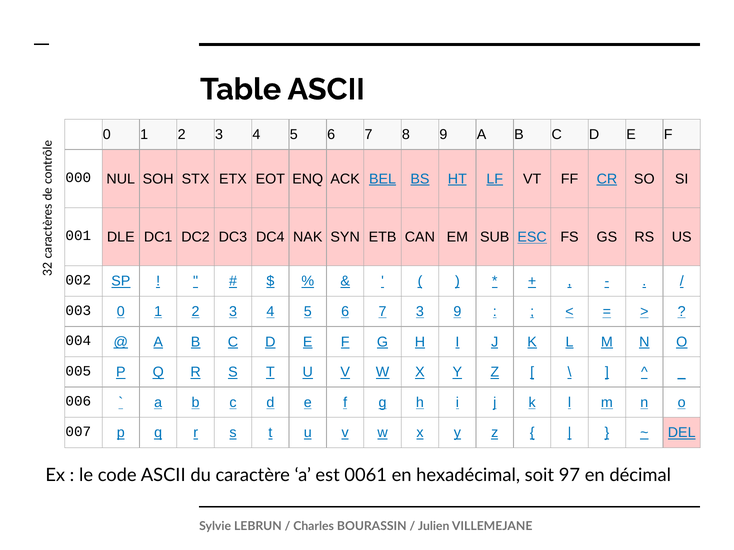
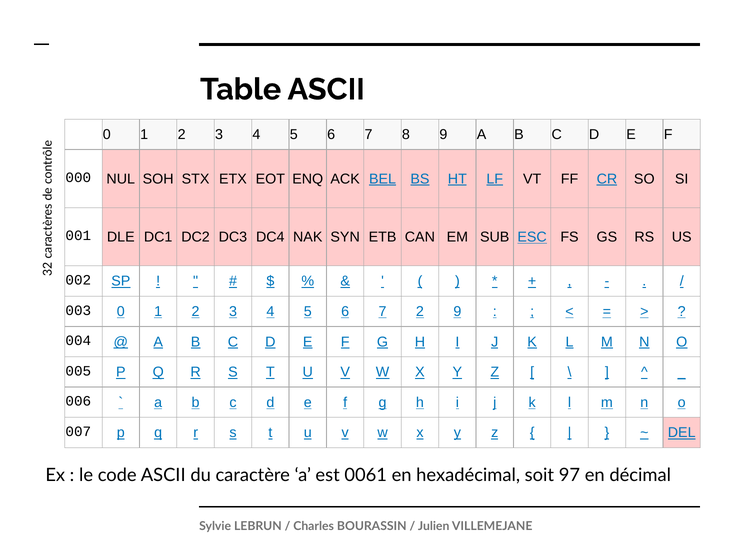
7 3: 3 -> 2
